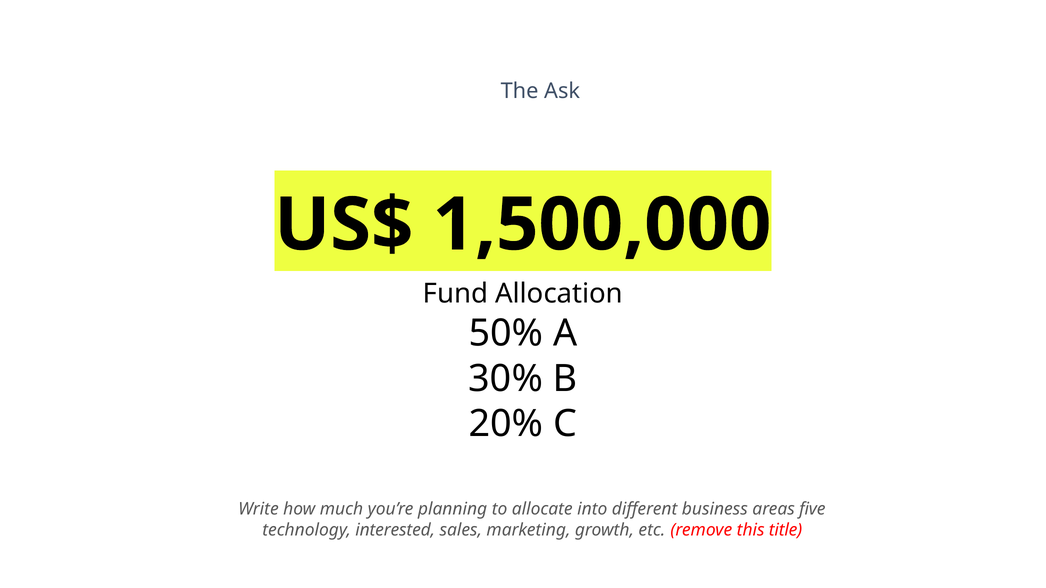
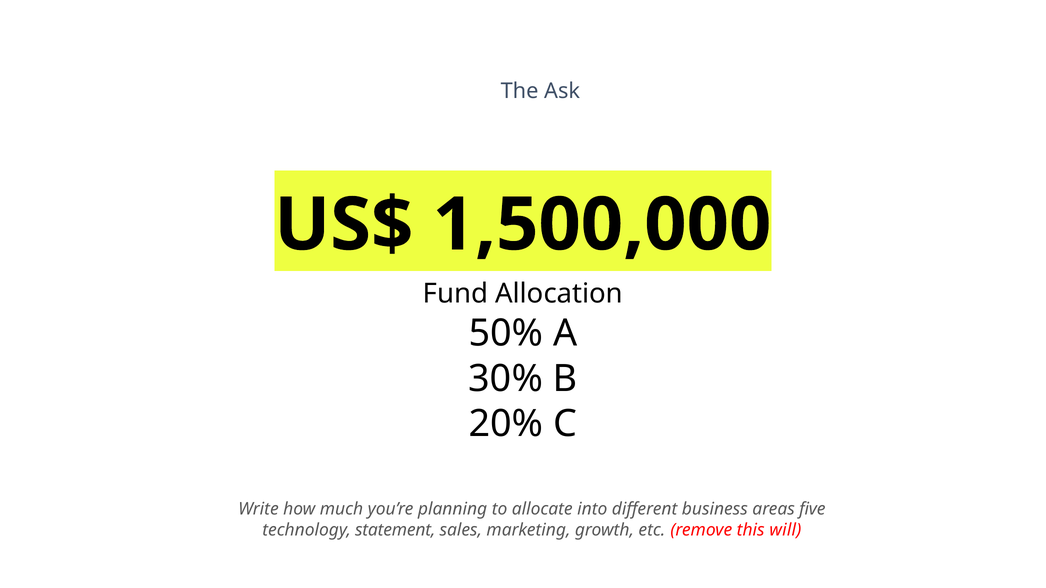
interested: interested -> statement
title: title -> will
